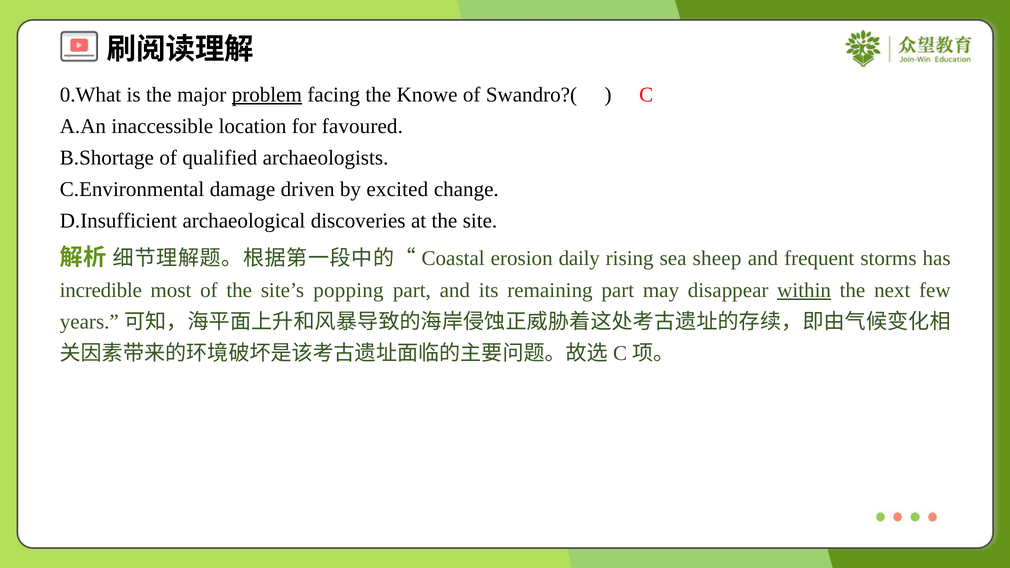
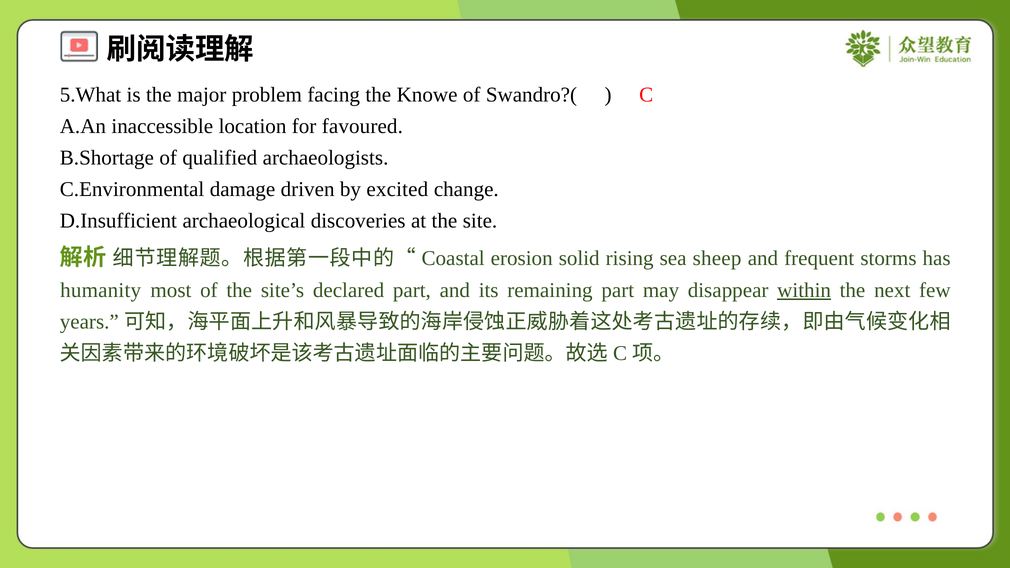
0.What: 0.What -> 5.What
problem underline: present -> none
daily: daily -> solid
incredible: incredible -> humanity
popping: popping -> declared
